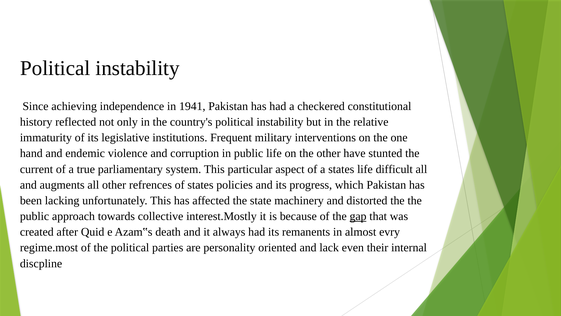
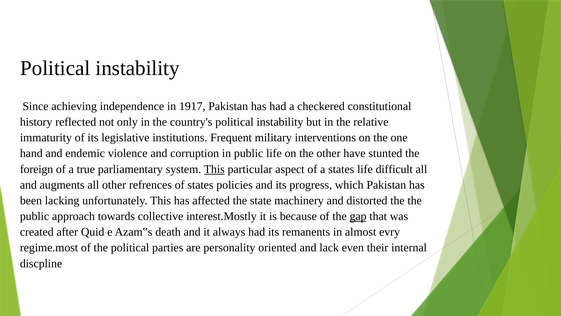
1941: 1941 -> 1917
current: current -> foreign
This at (214, 169) underline: none -> present
